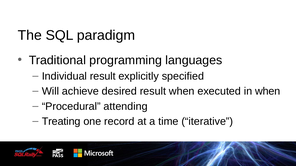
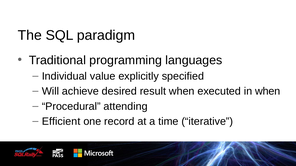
Individual result: result -> value
Treating: Treating -> Efficient
